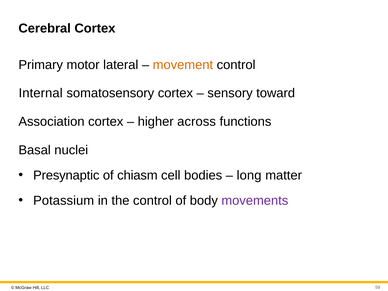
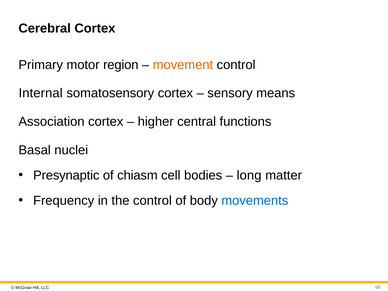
lateral: lateral -> region
toward: toward -> means
across: across -> central
Potassium: Potassium -> Frequency
movements colour: purple -> blue
